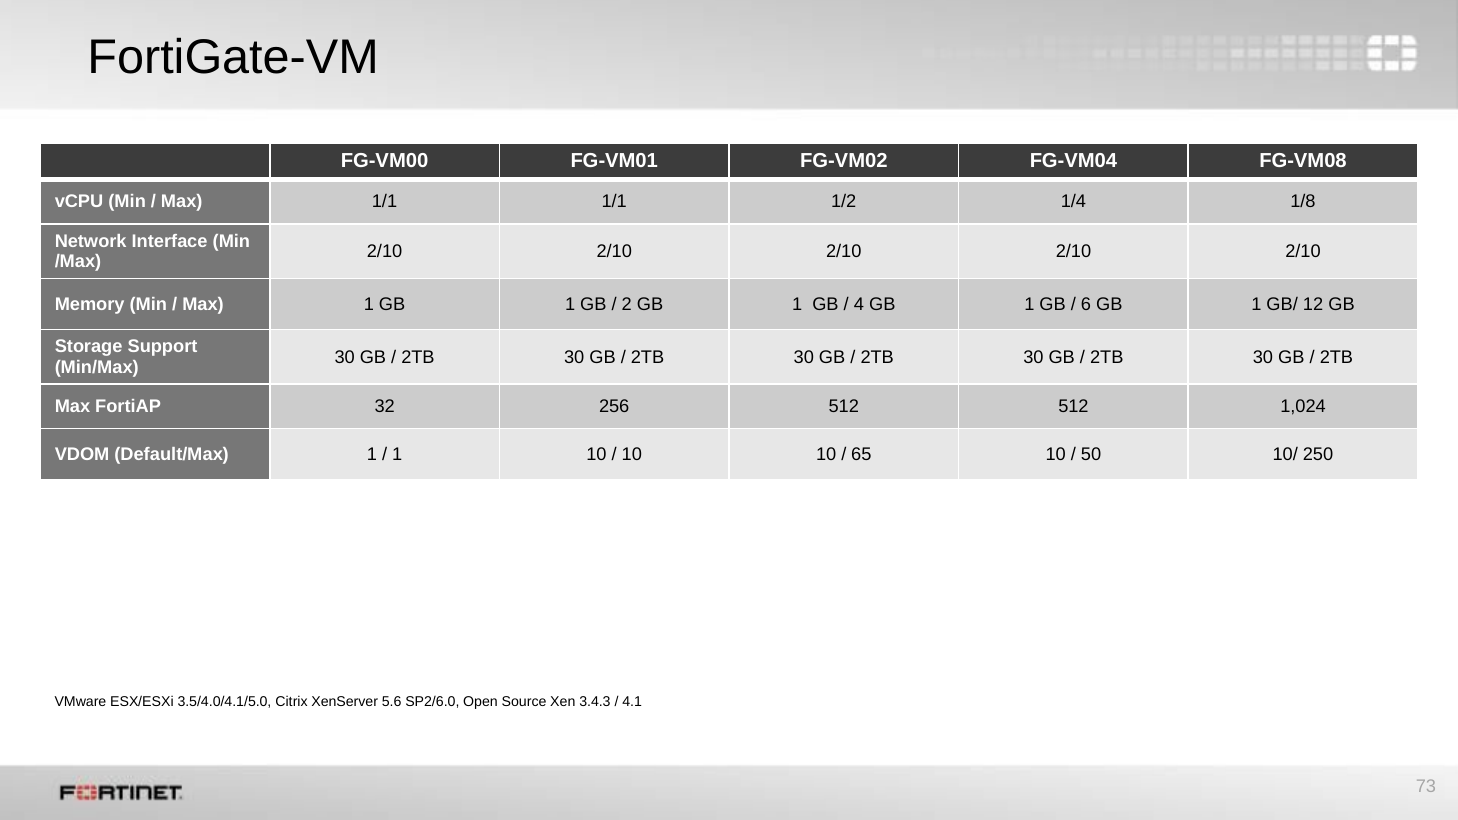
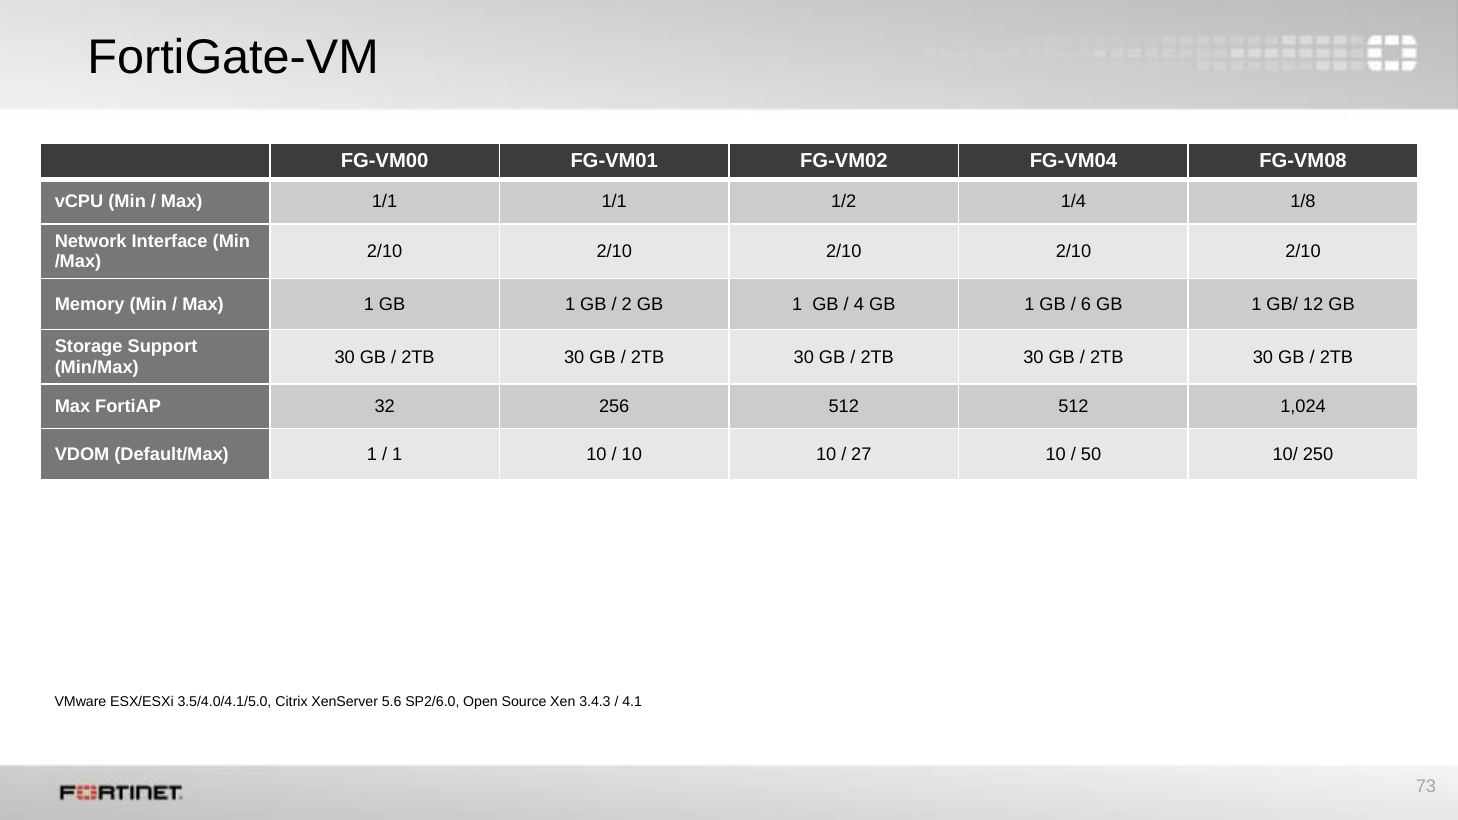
65: 65 -> 27
